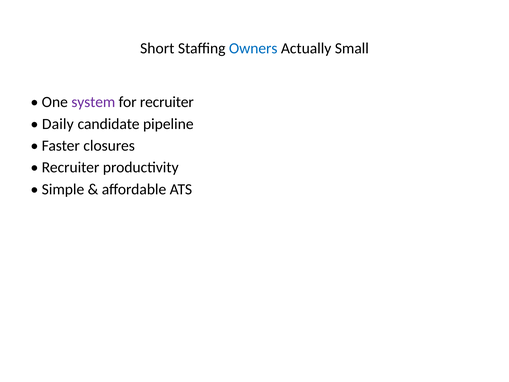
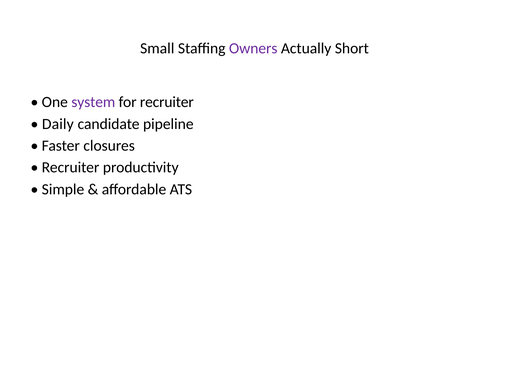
Short: Short -> Small
Owners colour: blue -> purple
Small: Small -> Short
